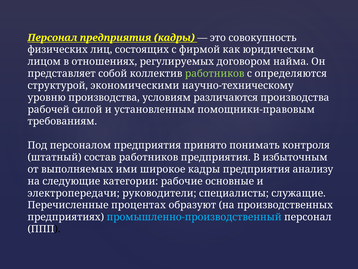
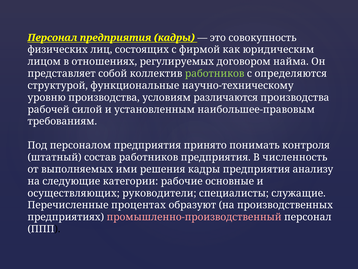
экономическими: экономическими -> функциональные
помощники-правовым: помощники-правовым -> наибольшее-правовым
избыточным: избыточным -> численность
широкое: широкое -> решения
электропередачи: электропередачи -> осуществляющих
промышленно-производственный colour: light blue -> pink
